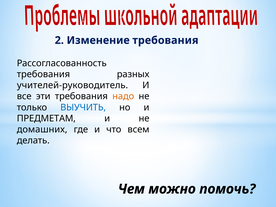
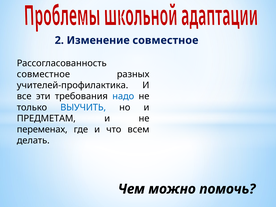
Изменение требования: требования -> совместное
требования at (43, 74): требования -> совместное
учителей-руководитель: учителей-руководитель -> учителей-профилактика
надо colour: orange -> blue
домашних: домашних -> переменах
